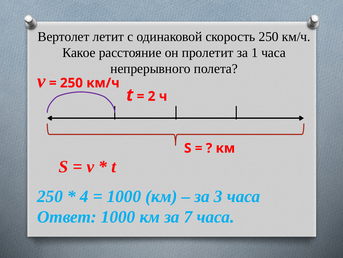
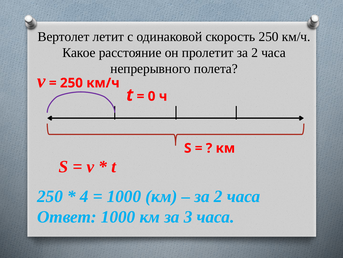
пролетит за 1: 1 -> 2
2: 2 -> 0
3 at (218, 196): 3 -> 2
7: 7 -> 3
